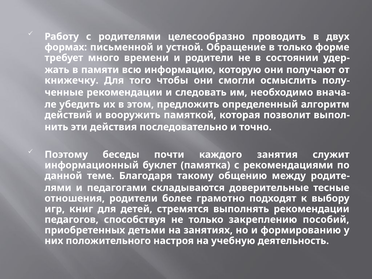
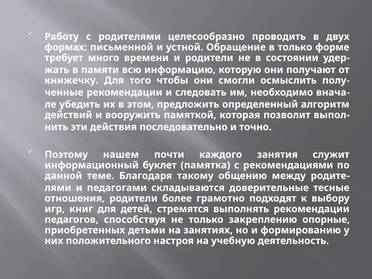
беседы: беседы -> нашем
пособий: пособий -> опорные
